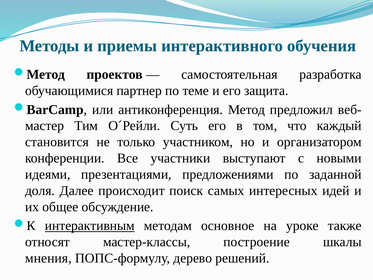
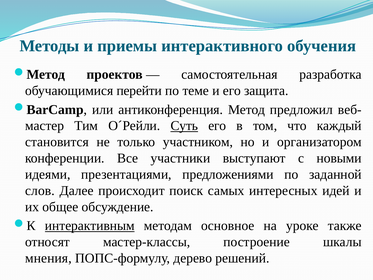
партнер: партнер -> перейти
Суть underline: none -> present
доля: доля -> слов
